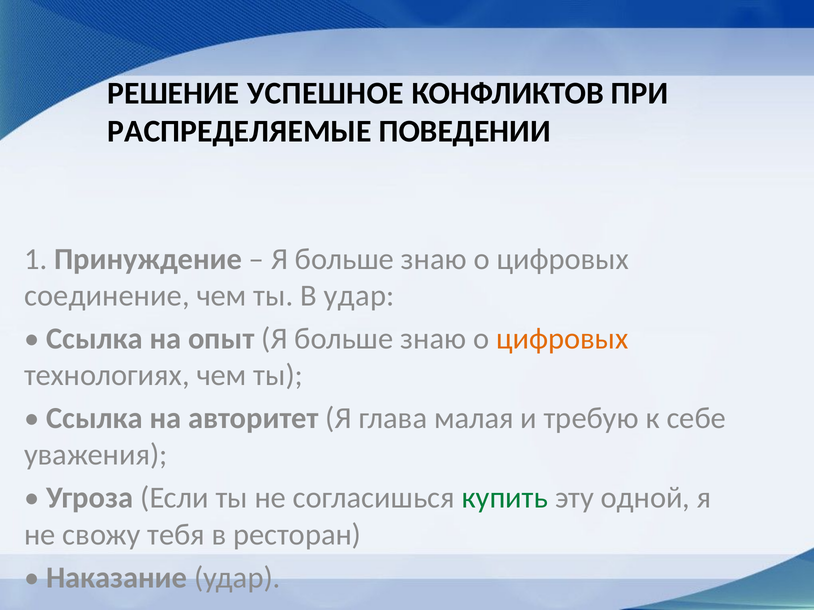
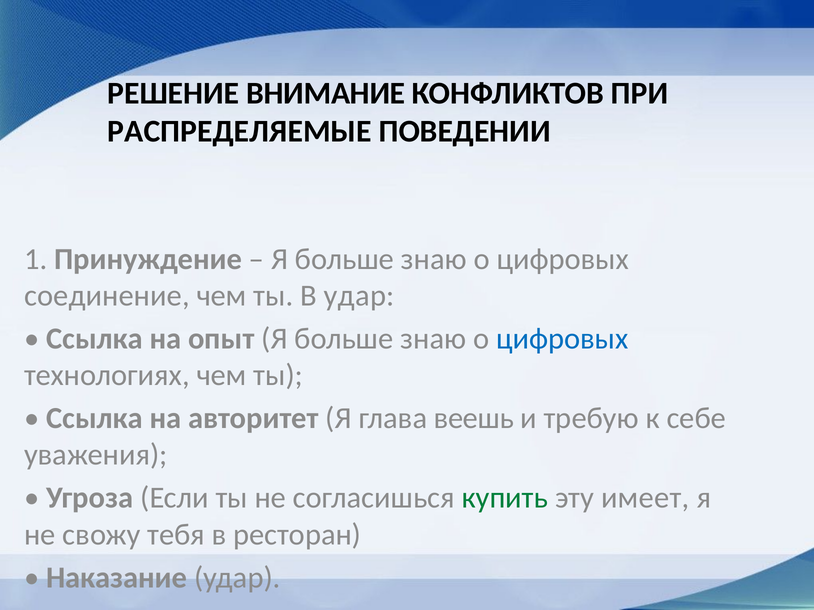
УСПЕШНОЕ: УСПЕШНОЕ -> ВНИМАНИЕ
цифровых at (562, 339) colour: orange -> blue
малая: малая -> веешь
одной: одной -> имеет
